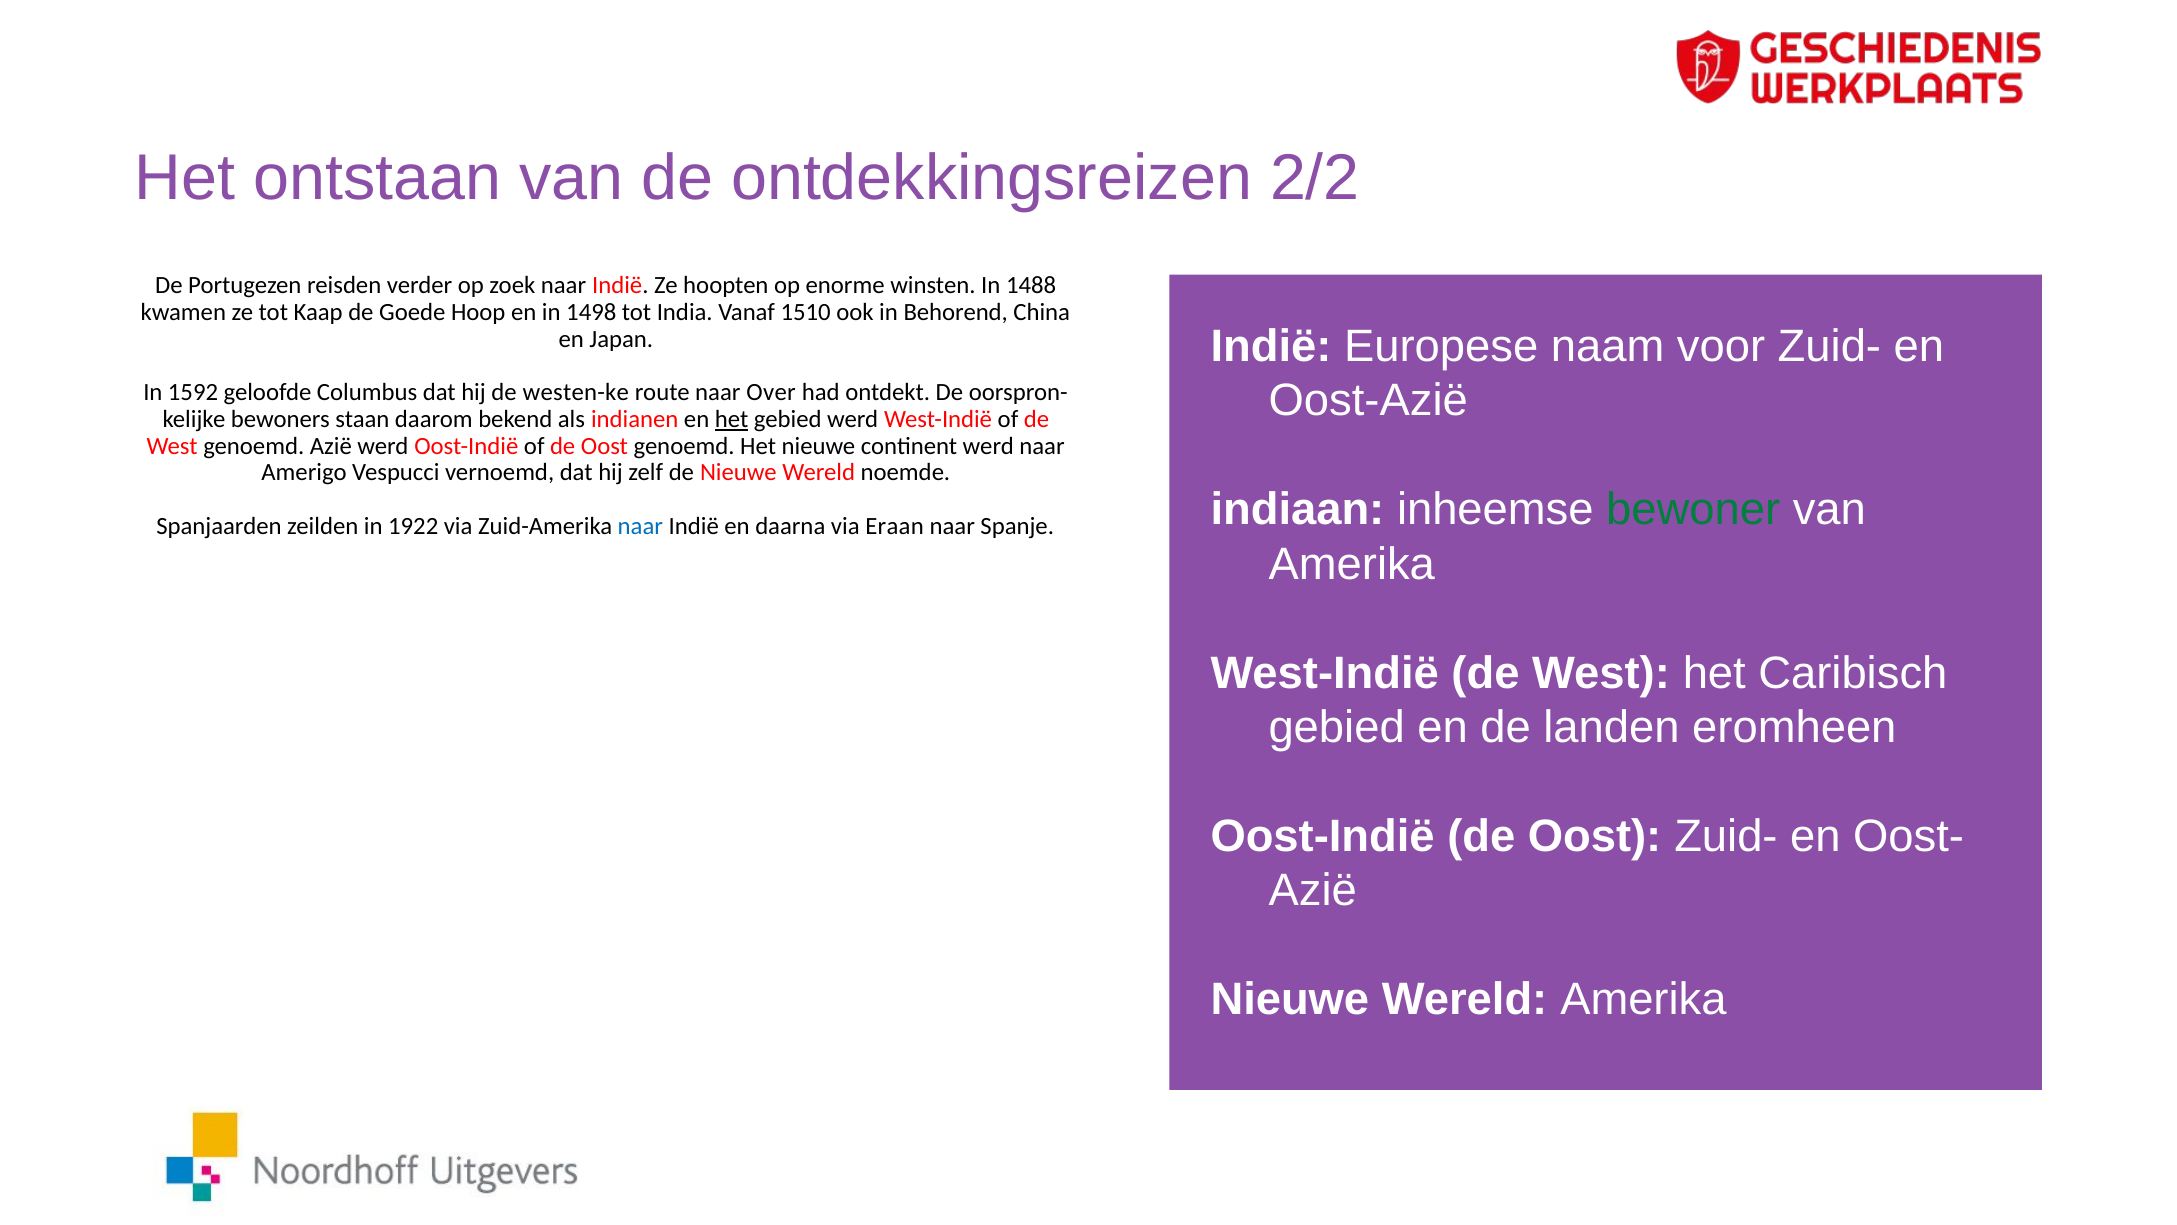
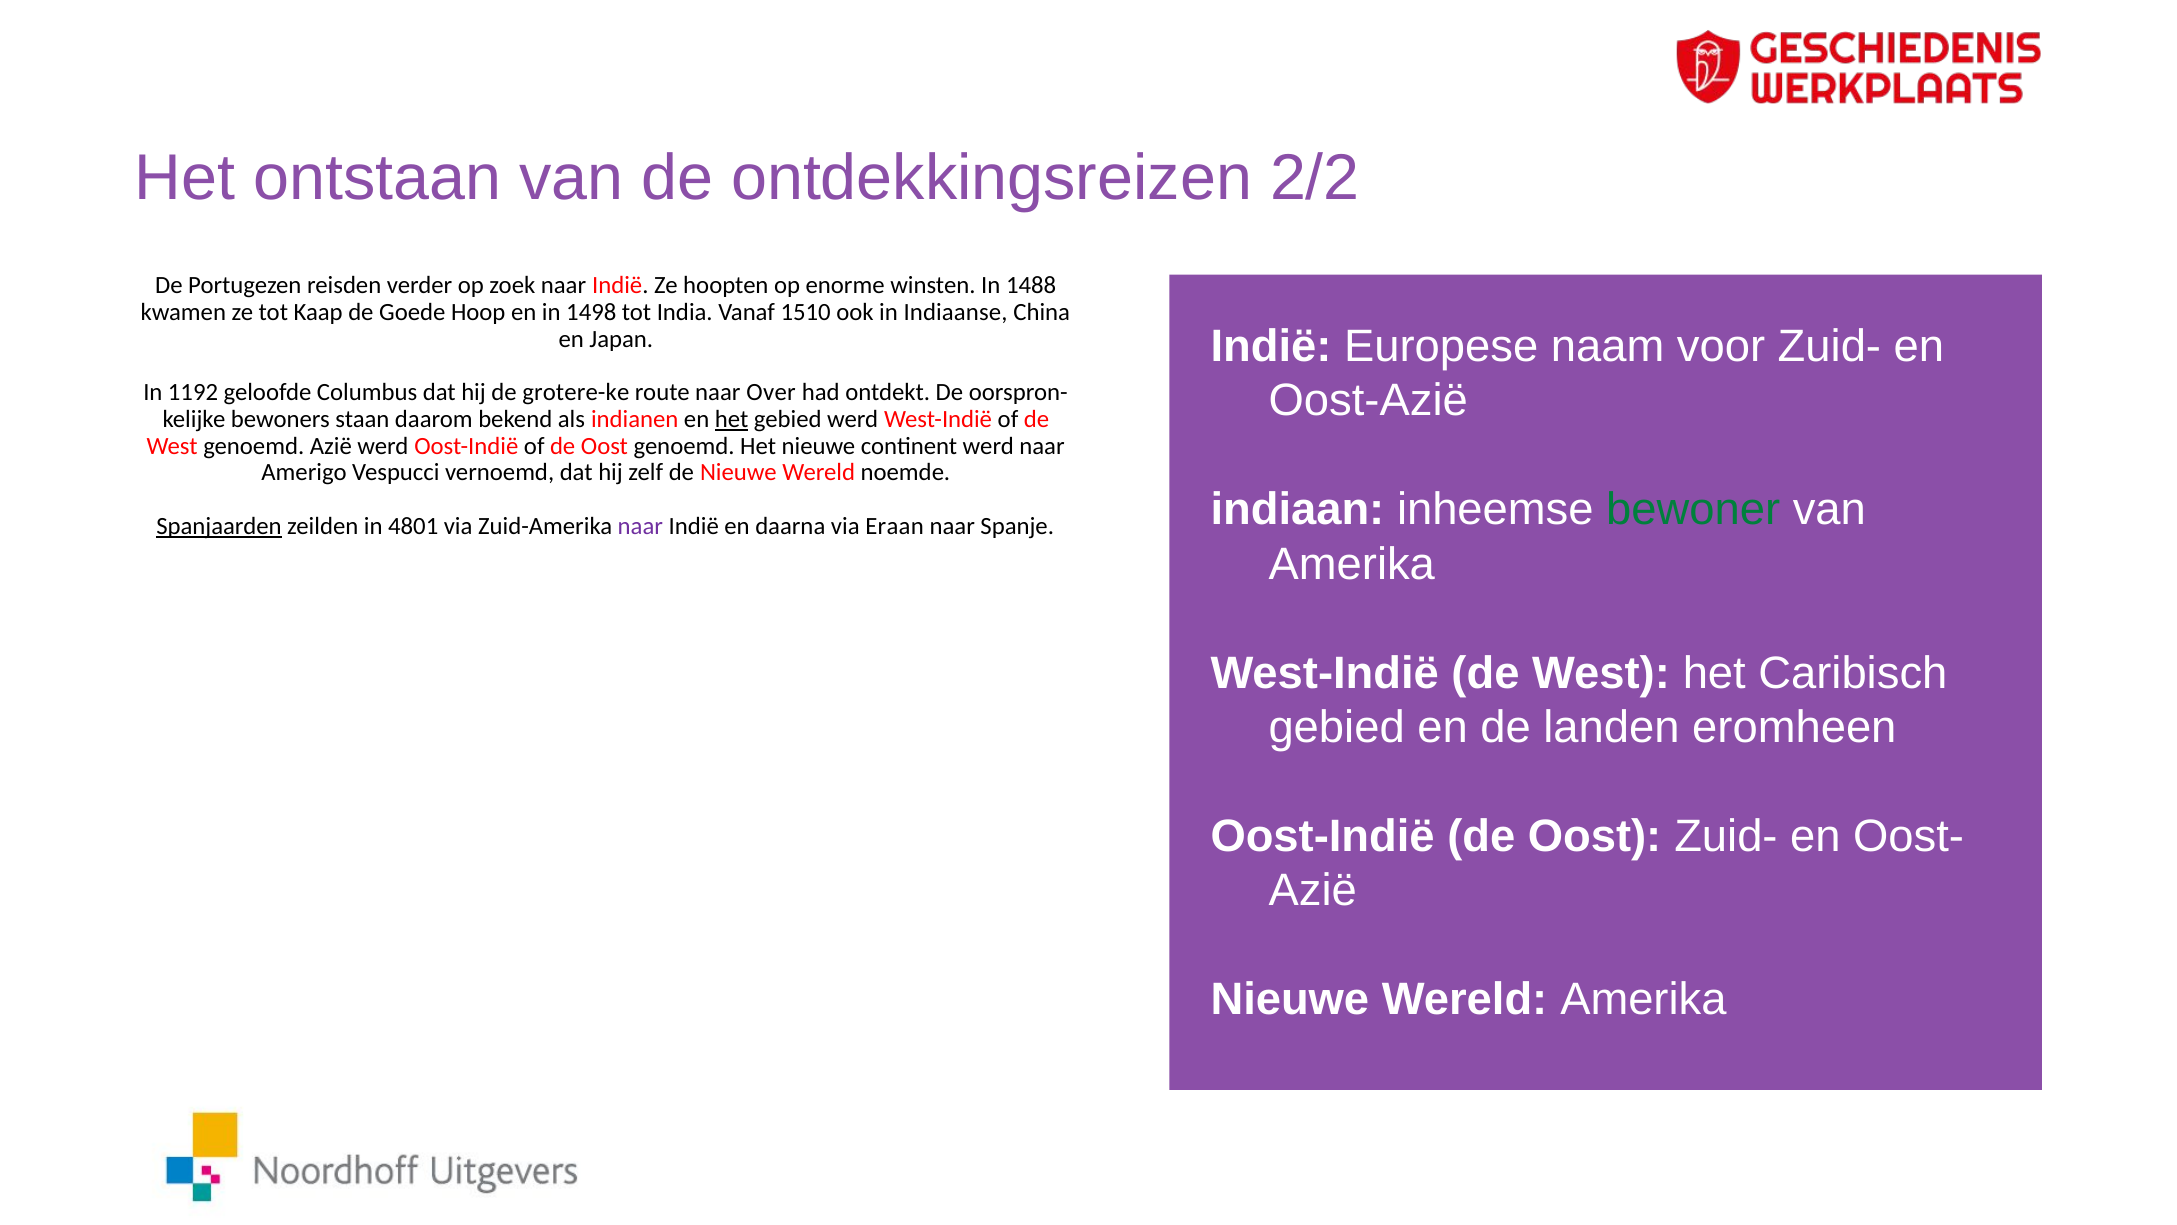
Behorend: Behorend -> Indiaanse
1592: 1592 -> 1192
westen-ke: westen-ke -> grotere-ke
Spanjaarden underline: none -> present
1922: 1922 -> 4801
naar at (640, 526) colour: blue -> purple
